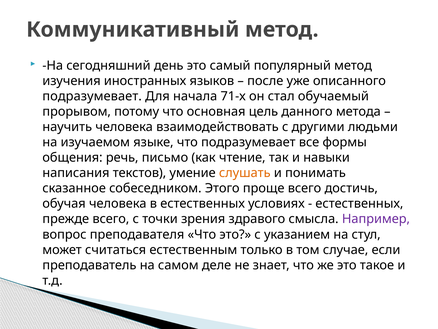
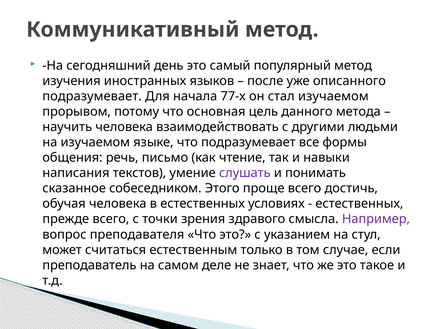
71-х: 71-х -> 77-х
стал обучаемый: обучаемый -> изучаемом
слушать colour: orange -> purple
